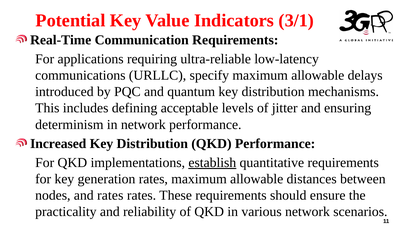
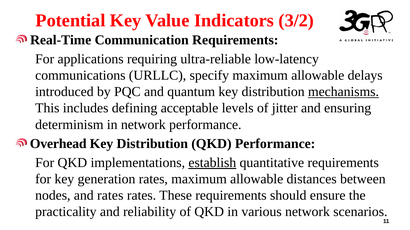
3/1: 3/1 -> 3/2
mechanisms underline: none -> present
Increased: Increased -> Overhead
